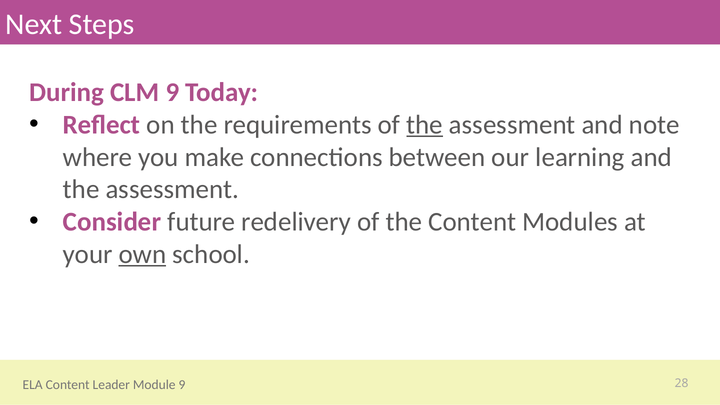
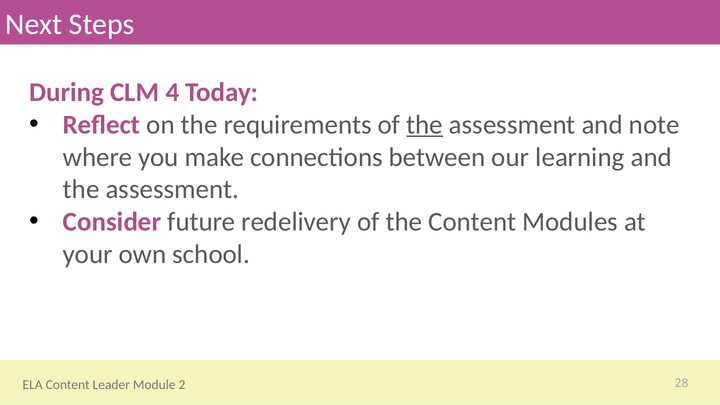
CLM 9: 9 -> 4
own underline: present -> none
9 at (182, 385): 9 -> 2
